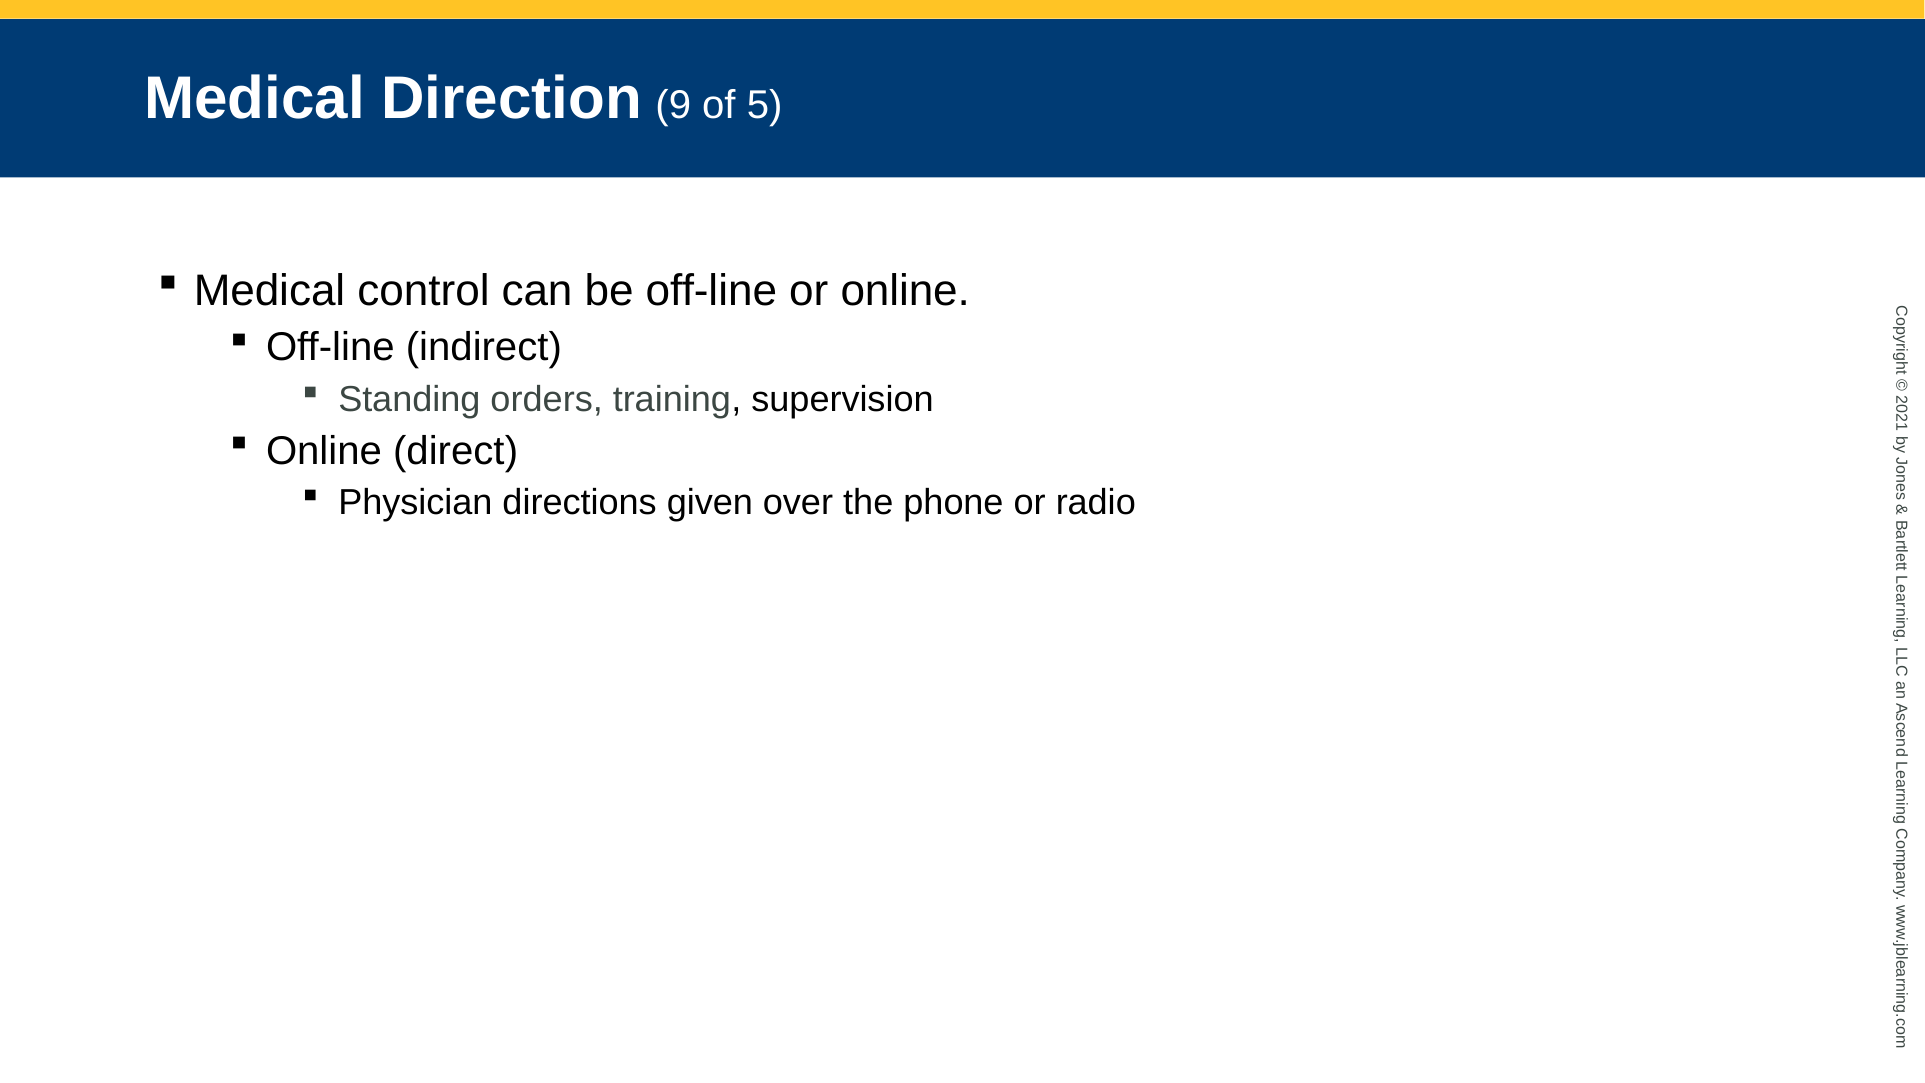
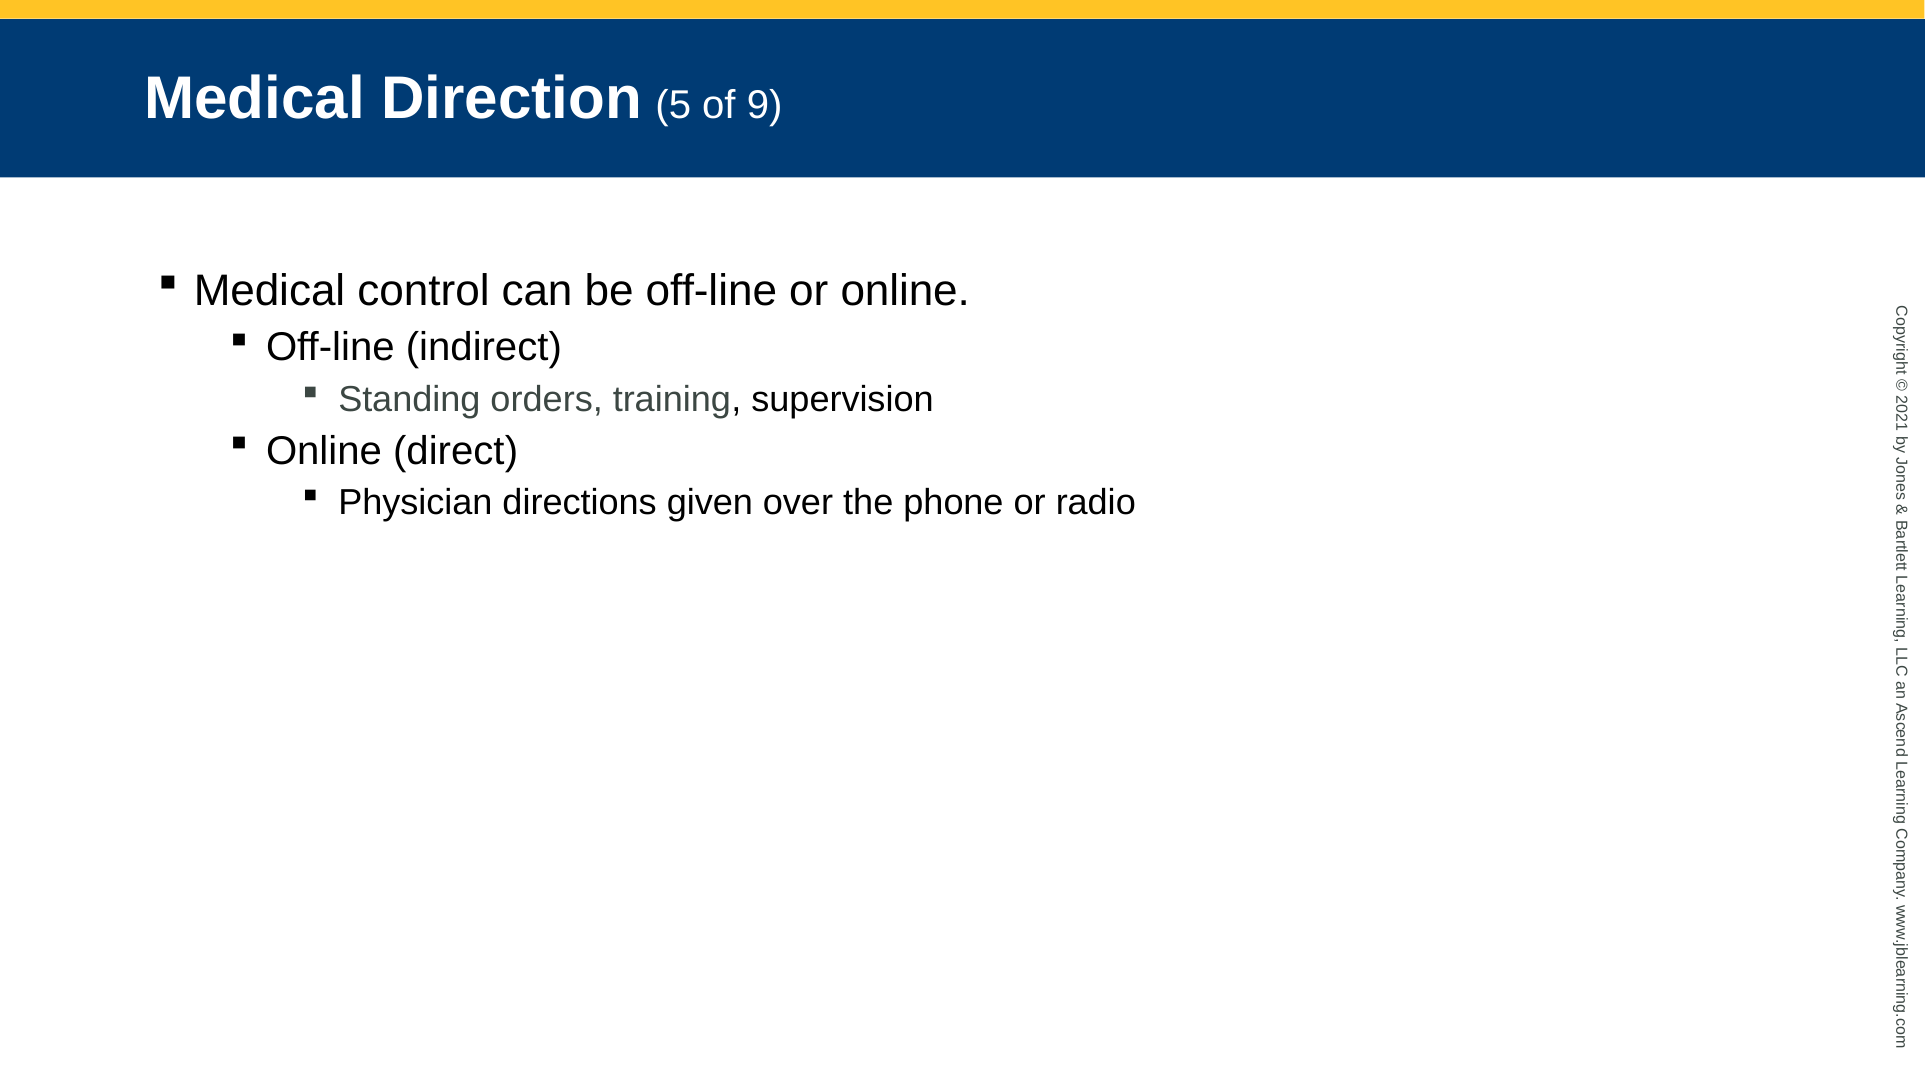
9: 9 -> 5
5: 5 -> 9
